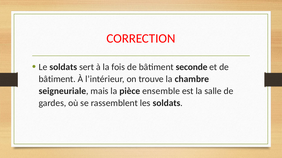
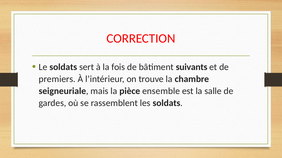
seconde: seconde -> suivants
bâtiment at (57, 79): bâtiment -> premiers
